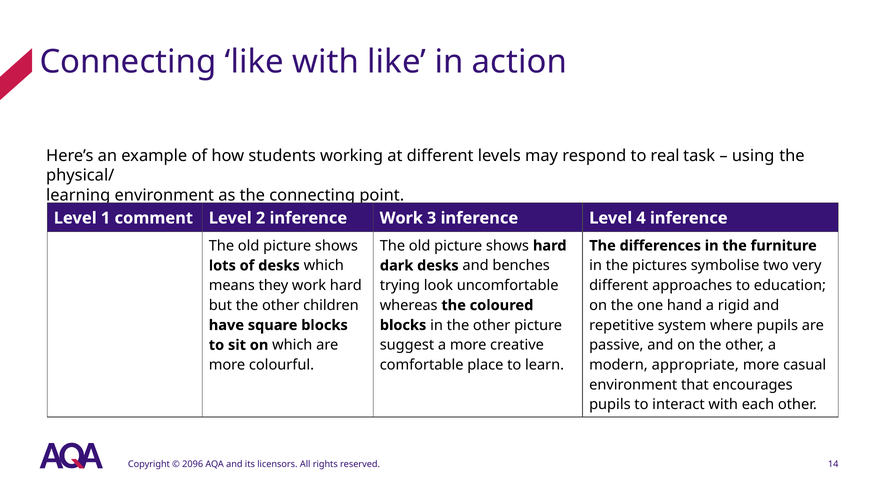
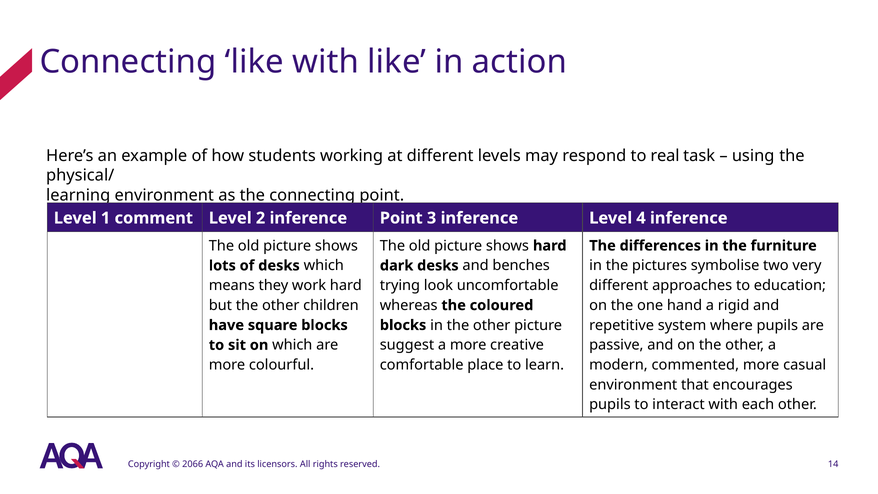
inference Work: Work -> Point
appropriate: appropriate -> commented
2096: 2096 -> 2066
